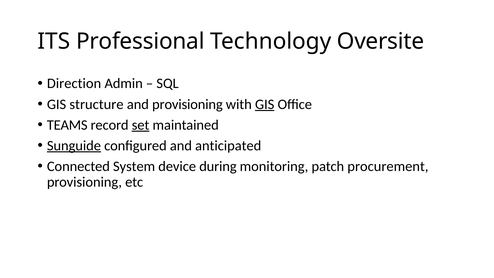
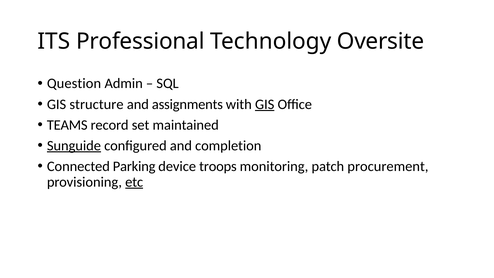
Direction: Direction -> Question
and provisioning: provisioning -> assignments
set underline: present -> none
anticipated: anticipated -> completion
System: System -> Parking
during: during -> troops
etc underline: none -> present
